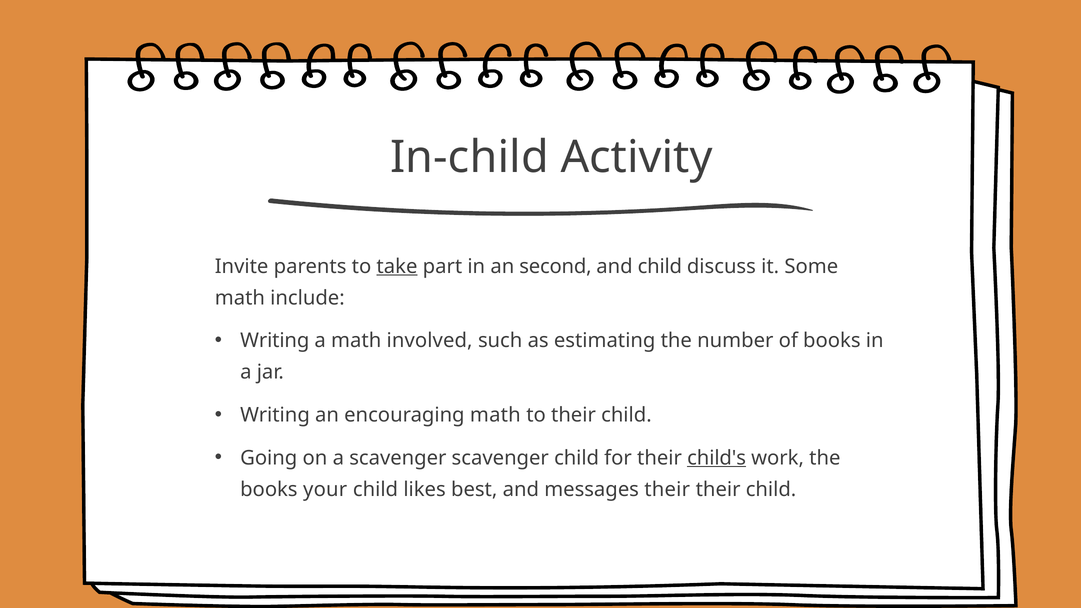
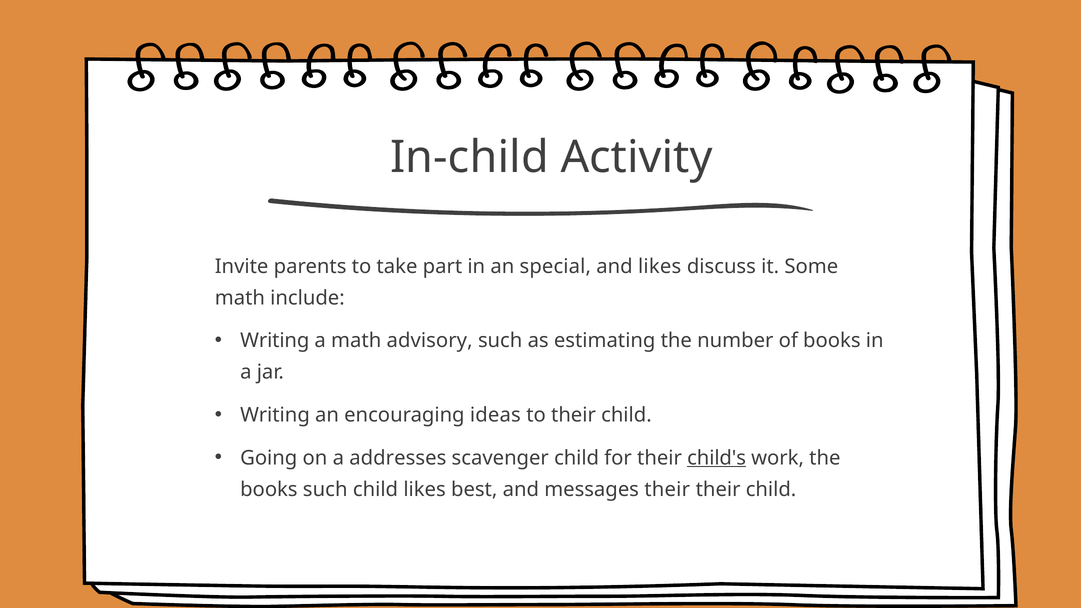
take underline: present -> none
second: second -> special
and child: child -> likes
involved: involved -> advisory
encouraging math: math -> ideas
a scavenger: scavenger -> addresses
books your: your -> such
